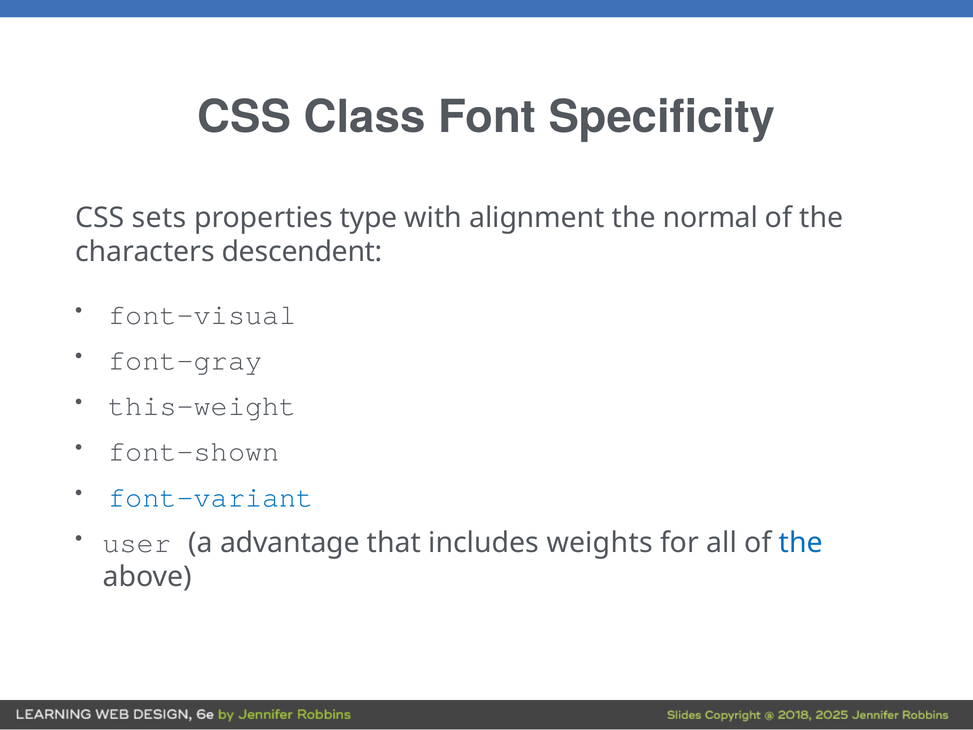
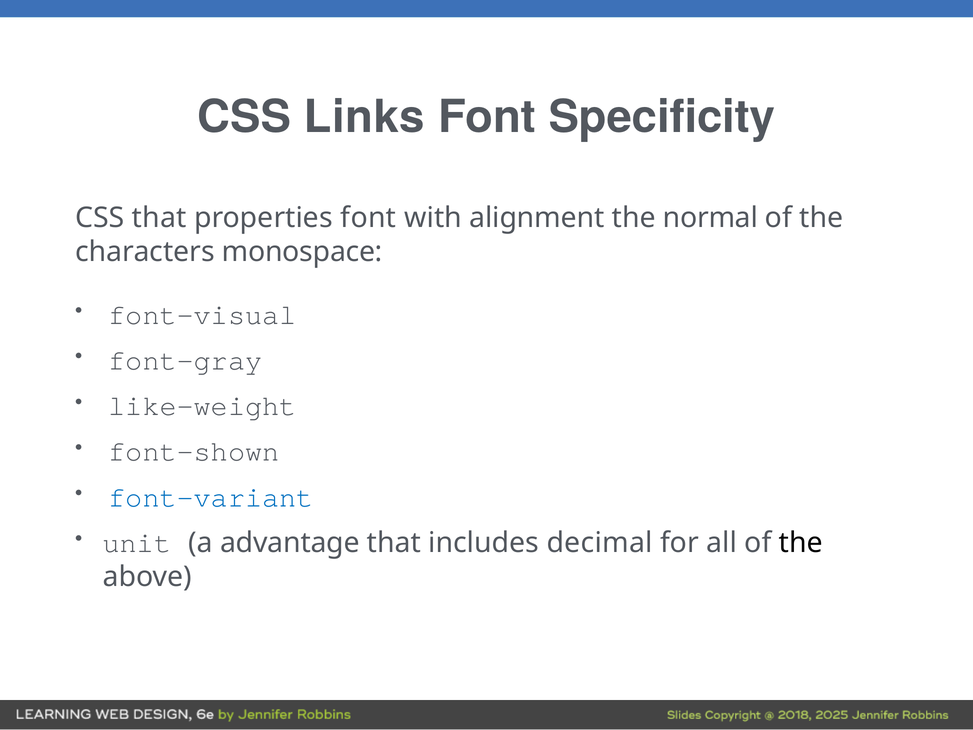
Class: Class -> Links
CSS sets: sets -> that
properties type: type -> font
descendent: descendent -> monospace
this-weight: this-weight -> like-weight
user: user -> unit
weights: weights -> decimal
the at (801, 543) colour: blue -> black
